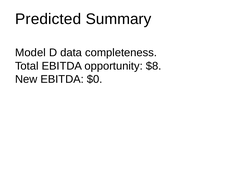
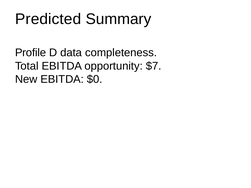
Model: Model -> Profile
$8: $8 -> $7
